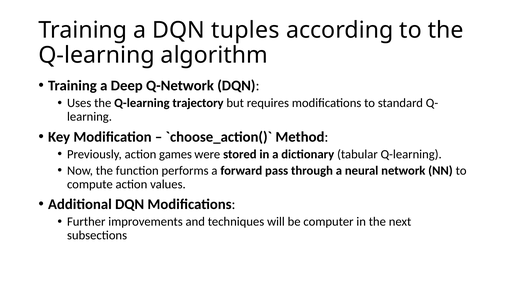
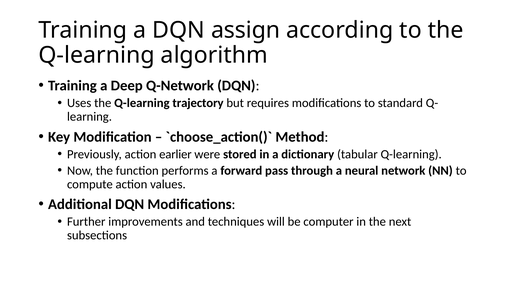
tuples: tuples -> assign
games: games -> earlier
